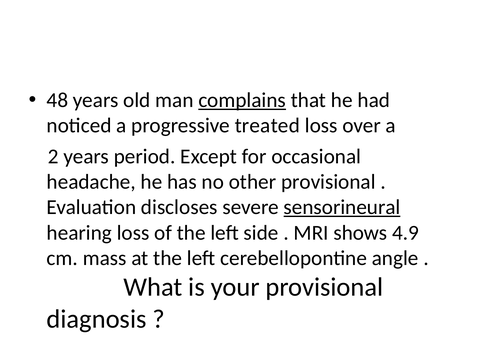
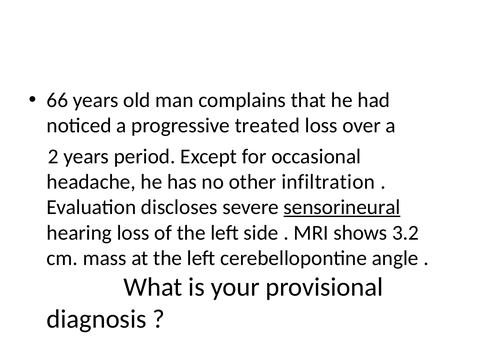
48: 48 -> 66
complains underline: present -> none
other provisional: provisional -> infiltration
4.9: 4.9 -> 3.2
